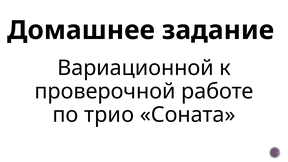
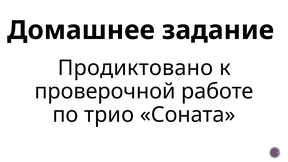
Вариационной: Вариационной -> Продиктовано
